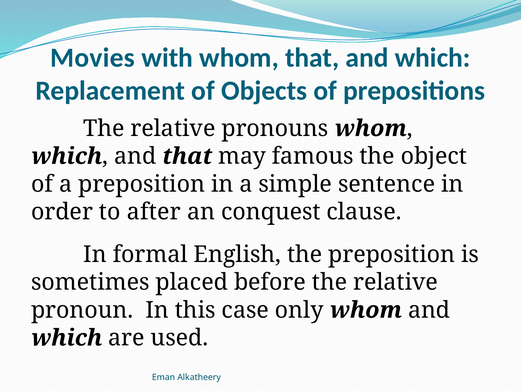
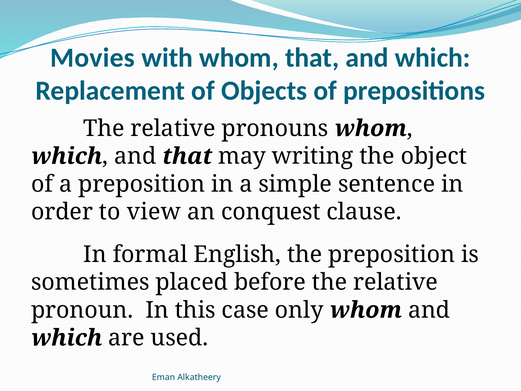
famous: famous -> writing
after: after -> view
